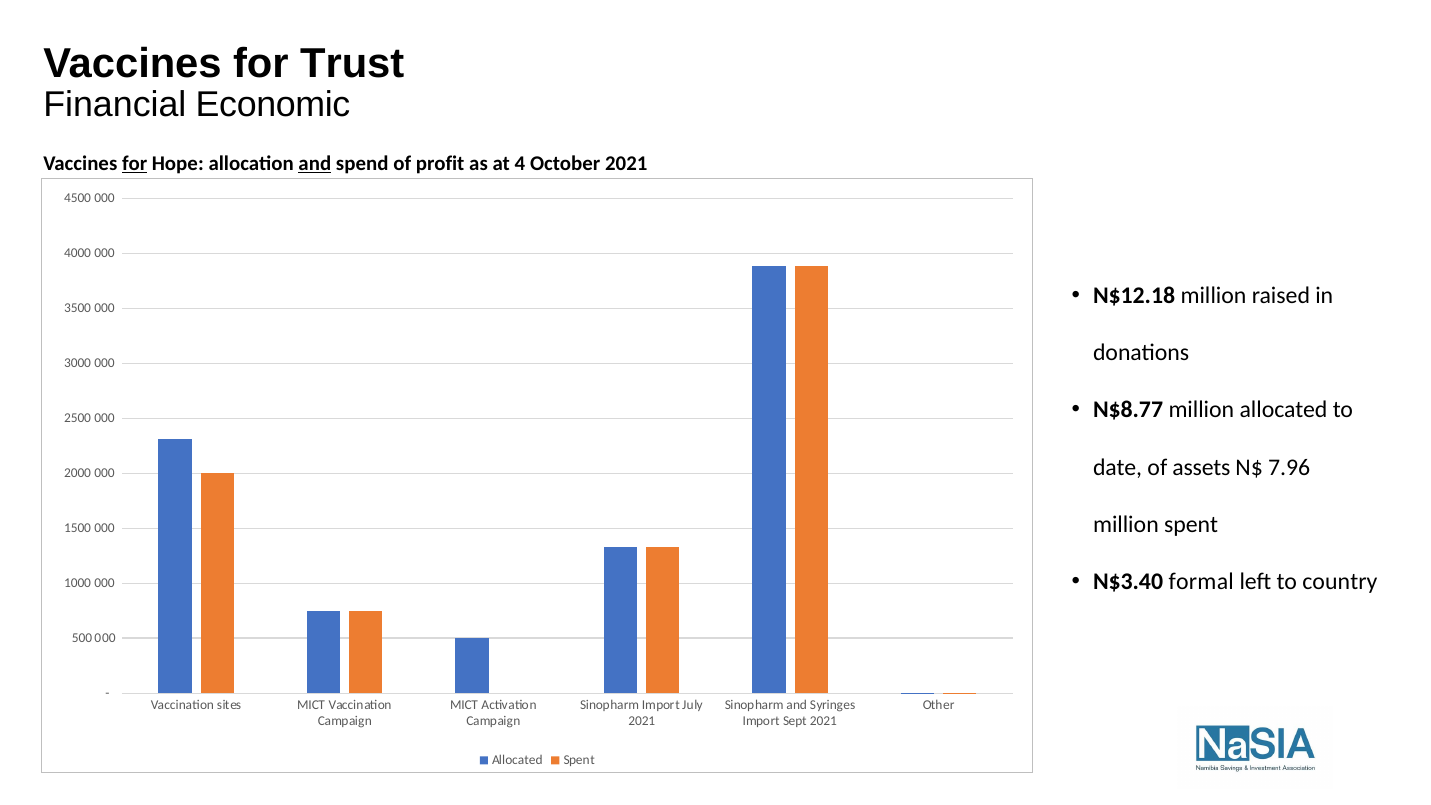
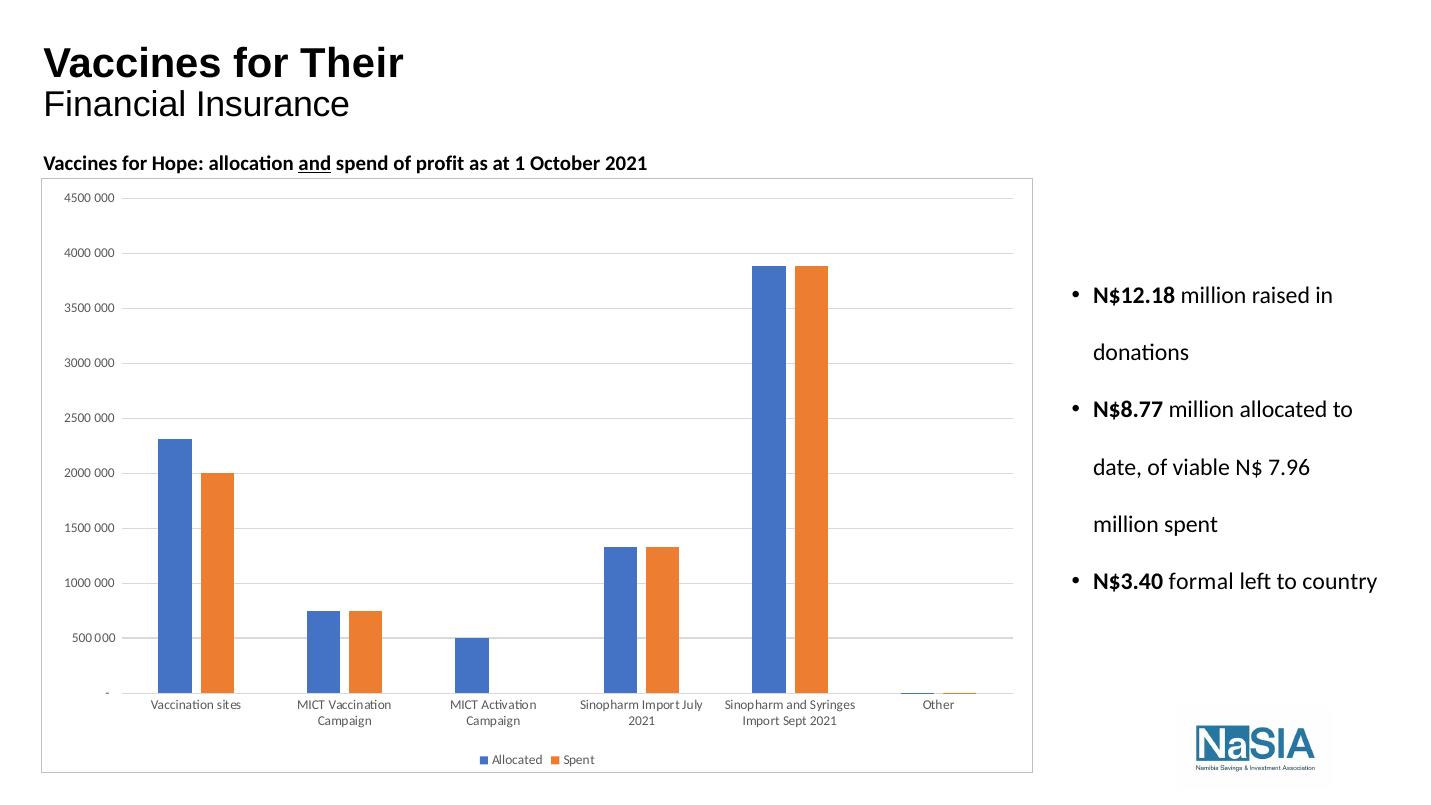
Trust: Trust -> Their
Economic: Economic -> Insurance
for at (135, 163) underline: present -> none
4: 4 -> 1
assets: assets -> viable
